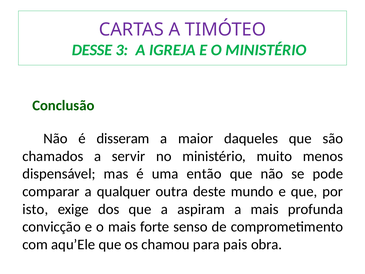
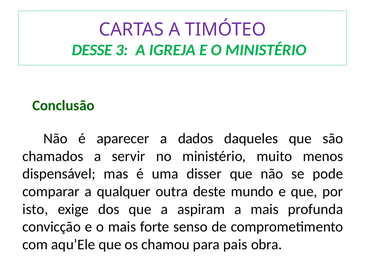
disseram: disseram -> aparecer
maior: maior -> dados
então: então -> disser
